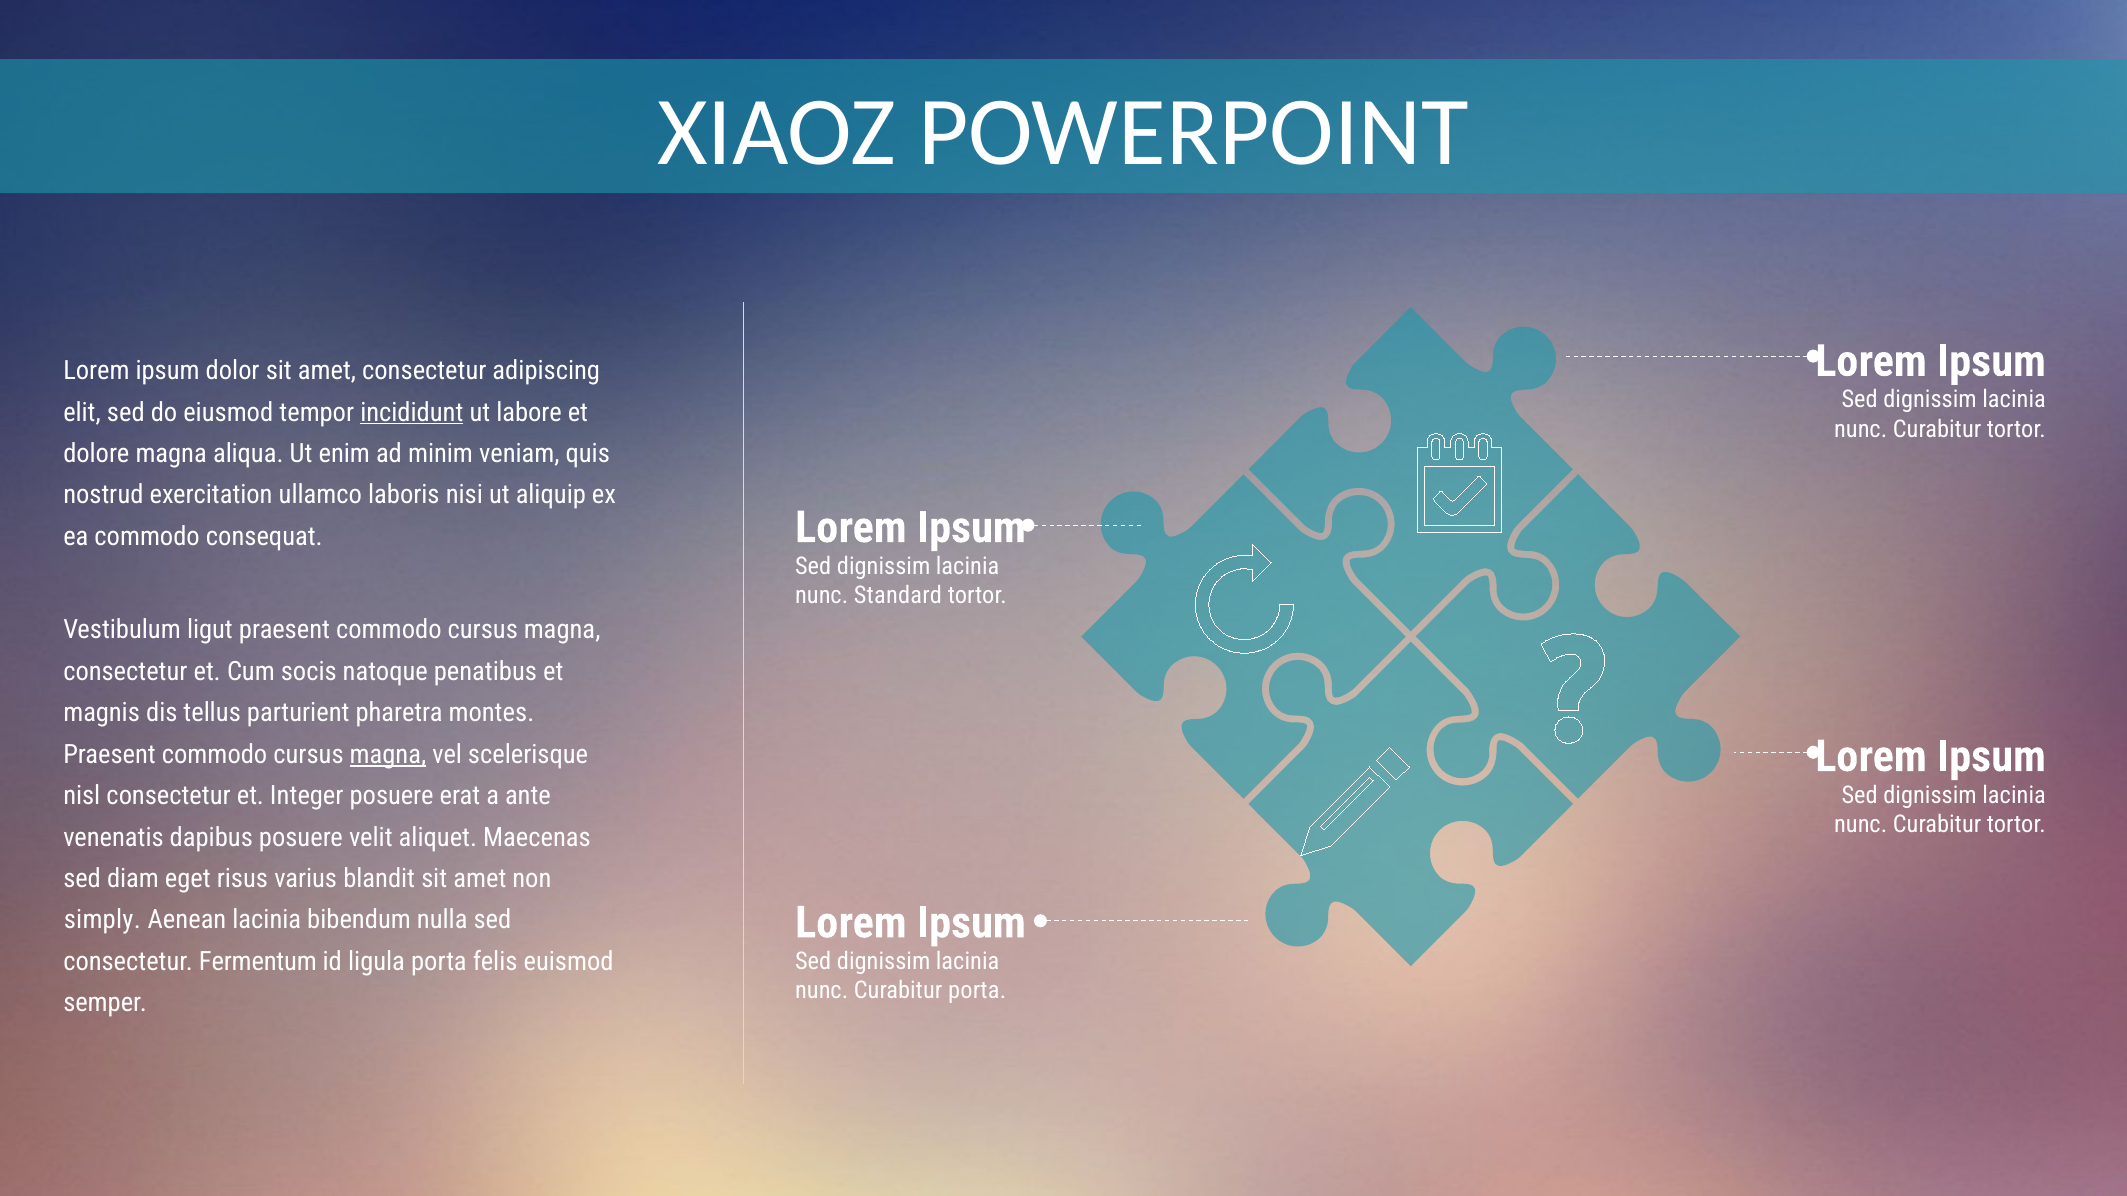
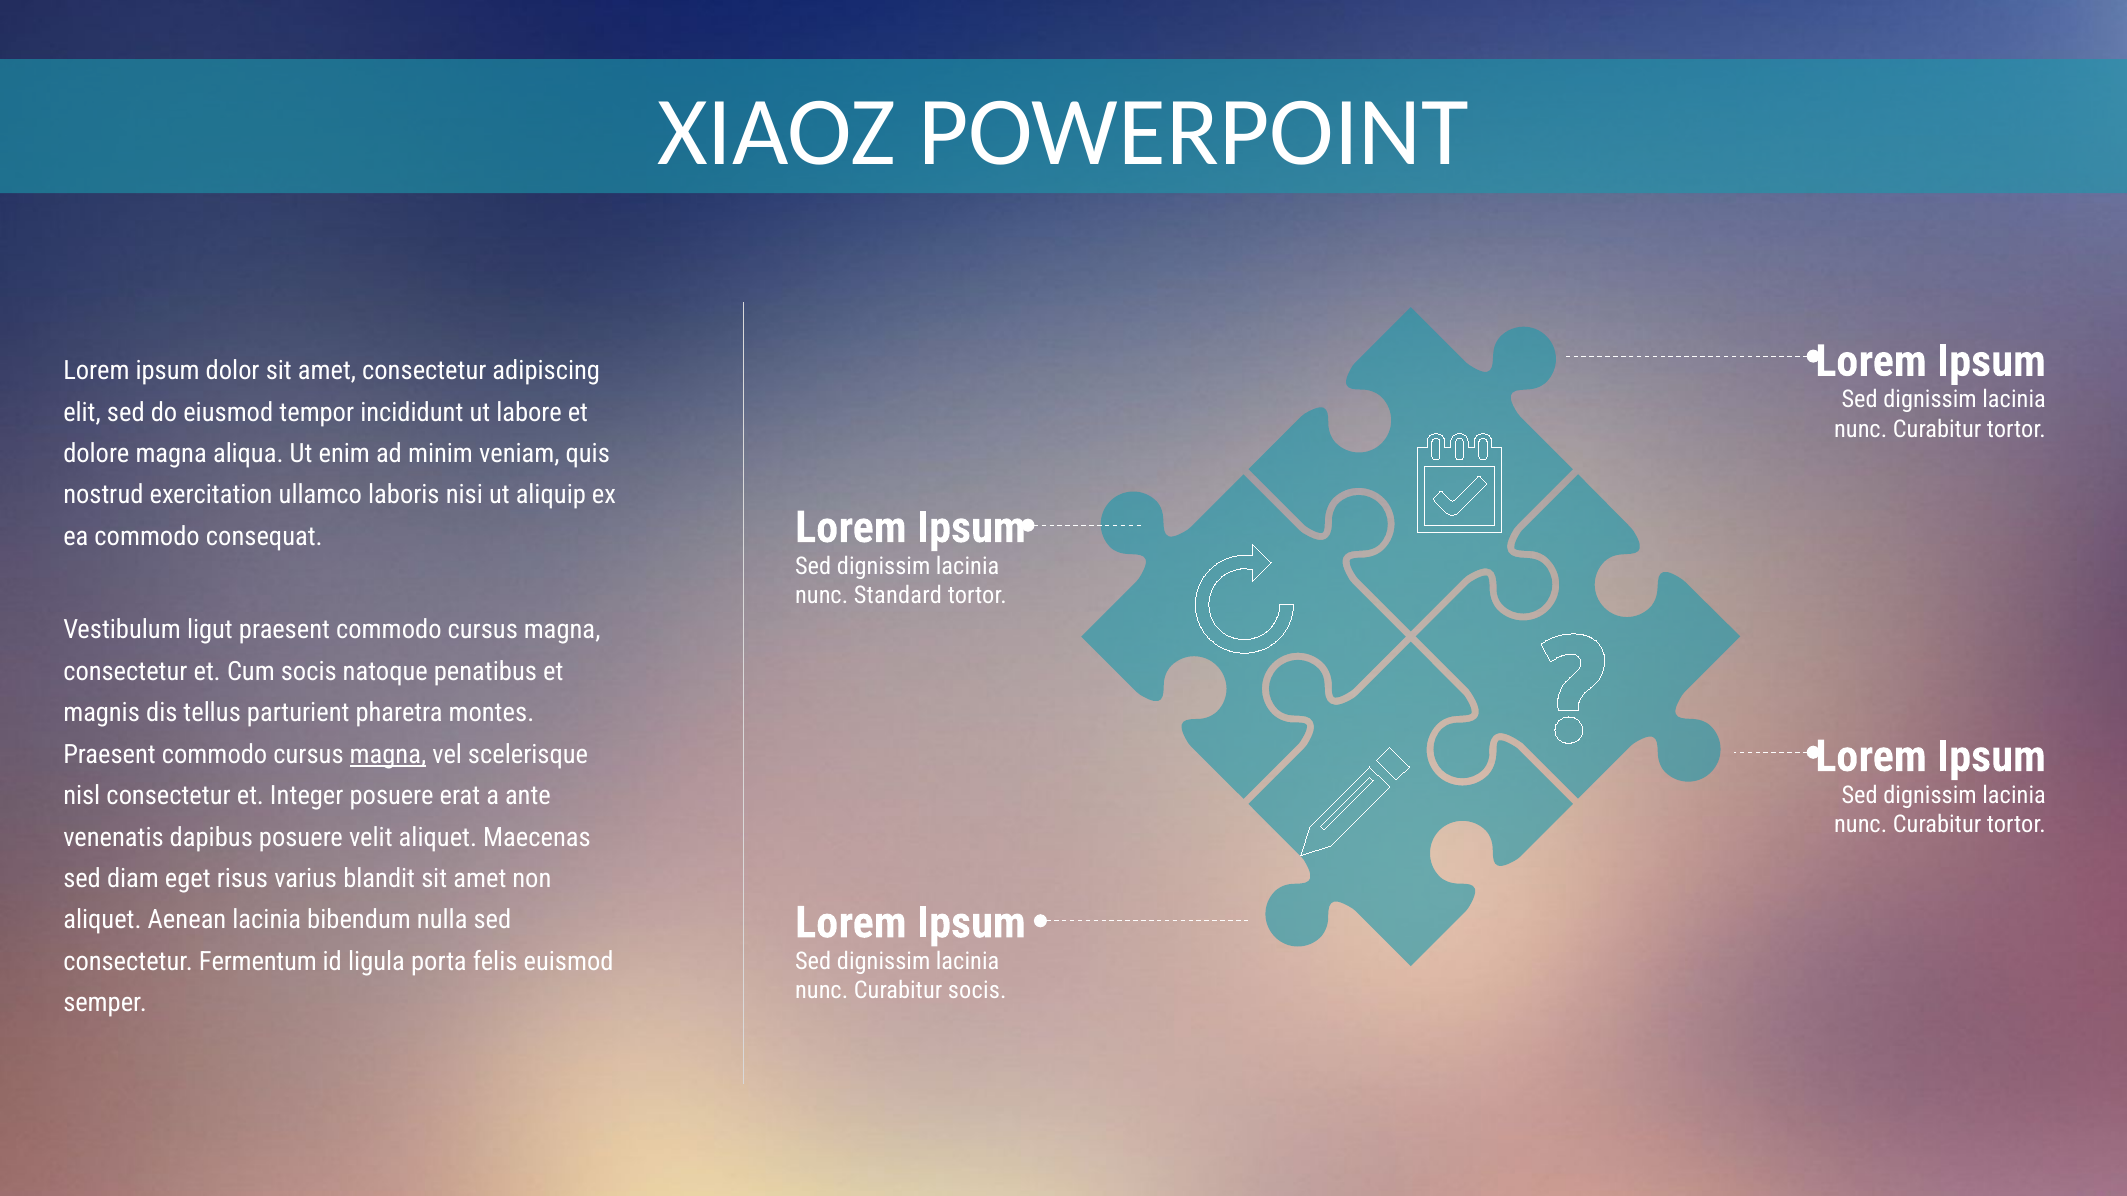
incididunt underline: present -> none
simply at (102, 920): simply -> aliquet
Curabitur porta: porta -> socis
